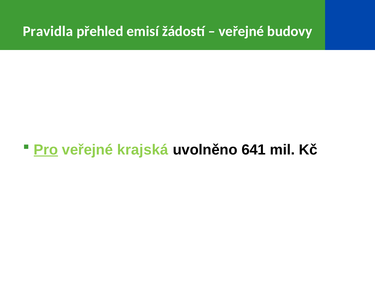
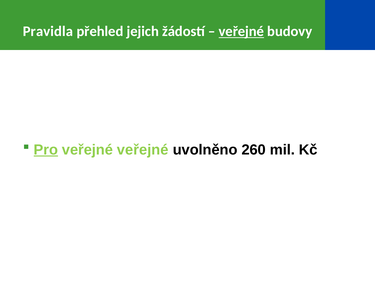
emisí: emisí -> jejich
veřejné at (241, 31) underline: none -> present
veřejné krajská: krajská -> veřejné
641: 641 -> 260
